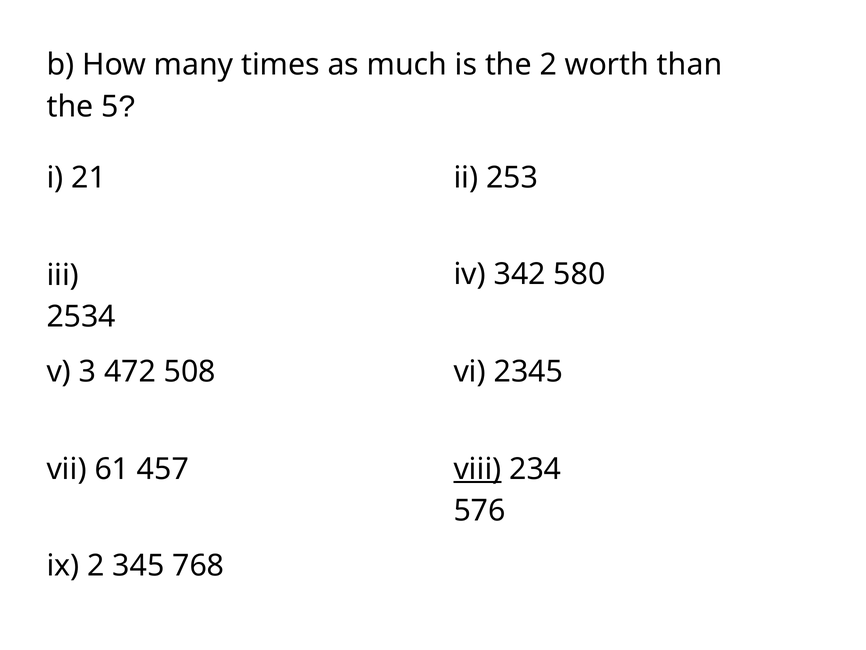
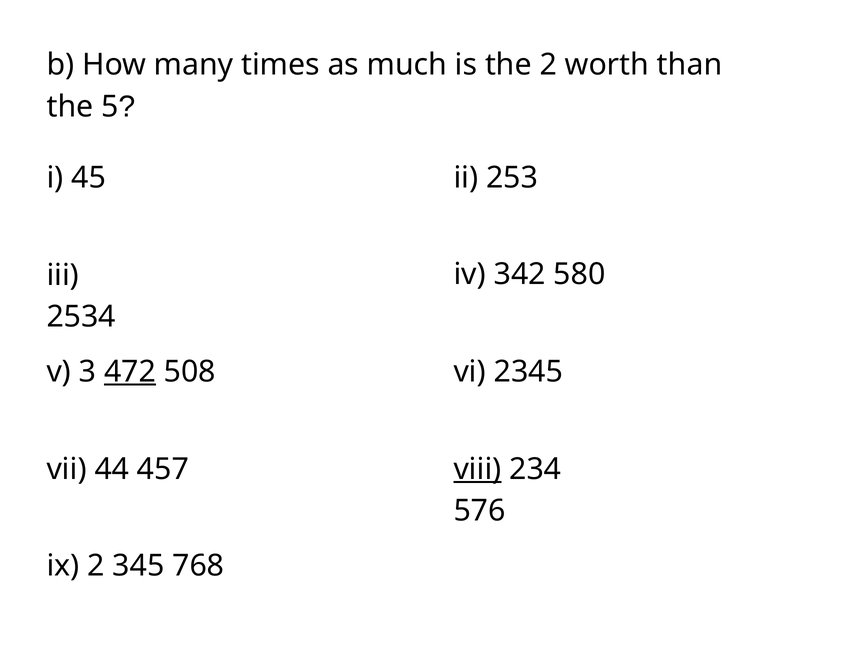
21: 21 -> 45
472 underline: none -> present
61: 61 -> 44
